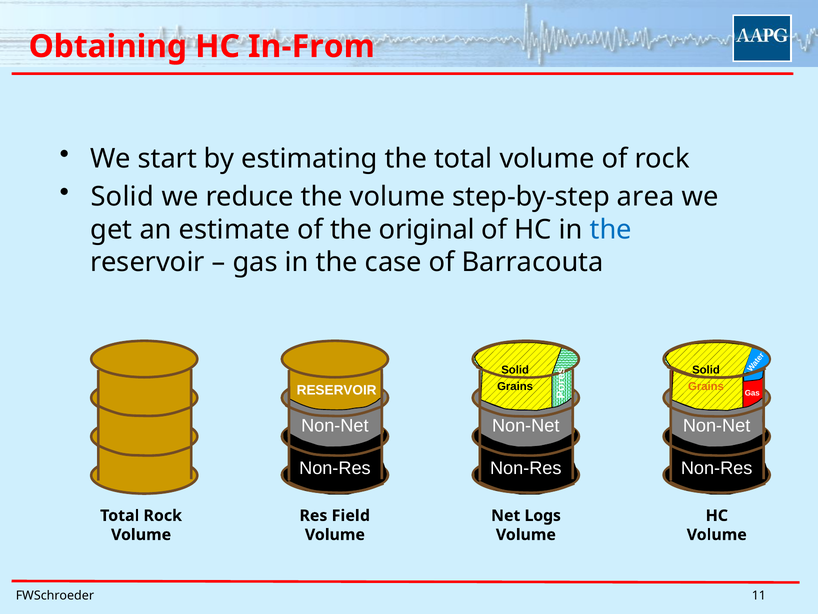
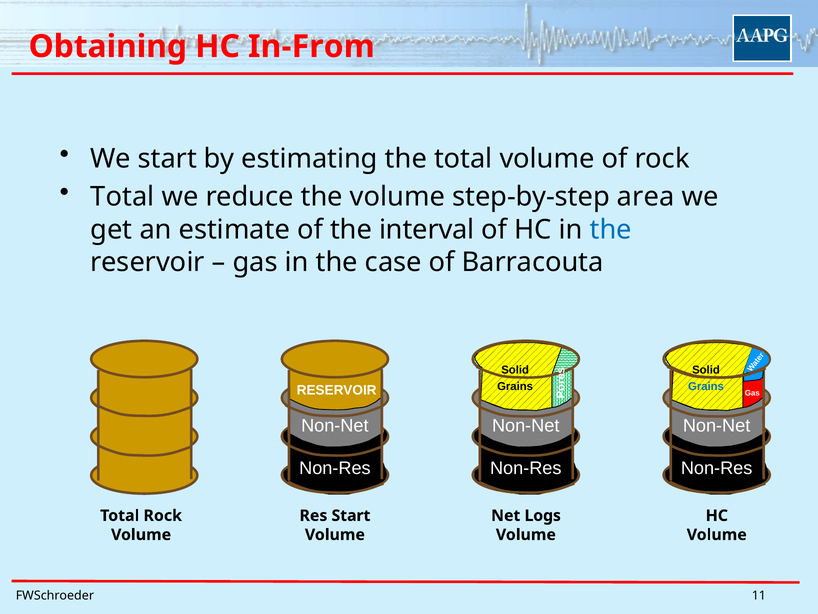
Solid at (122, 197): Solid -> Total
original: original -> interval
Grains at (706, 386) colour: orange -> blue
Res Field: Field -> Start
